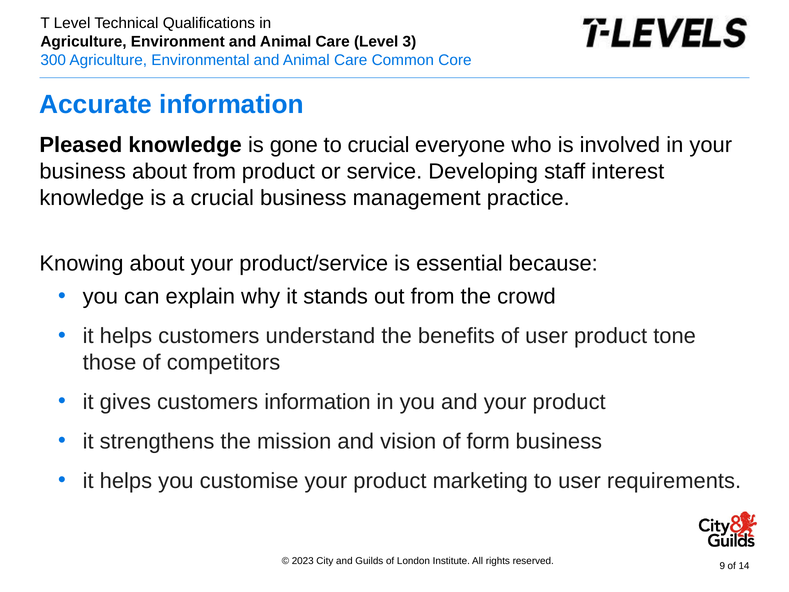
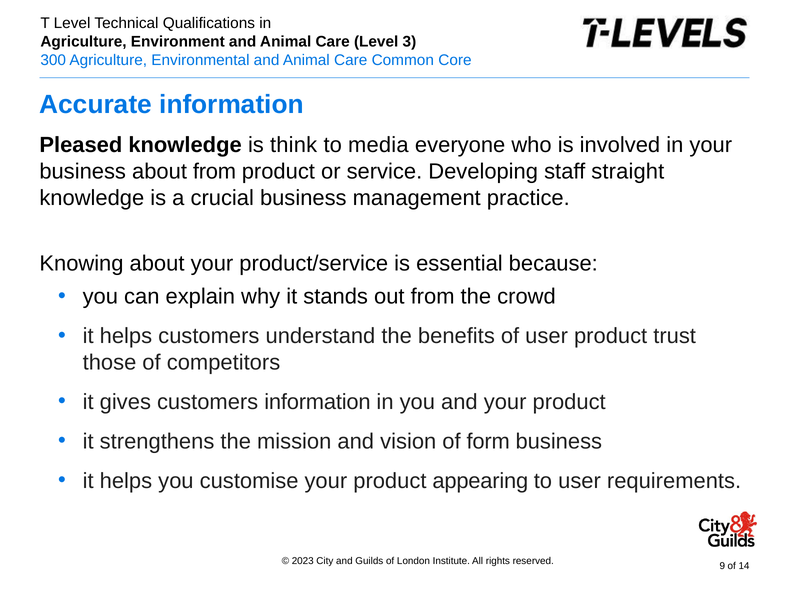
gone: gone -> think
to crucial: crucial -> media
interest: interest -> straight
tone: tone -> trust
marketing: marketing -> appearing
